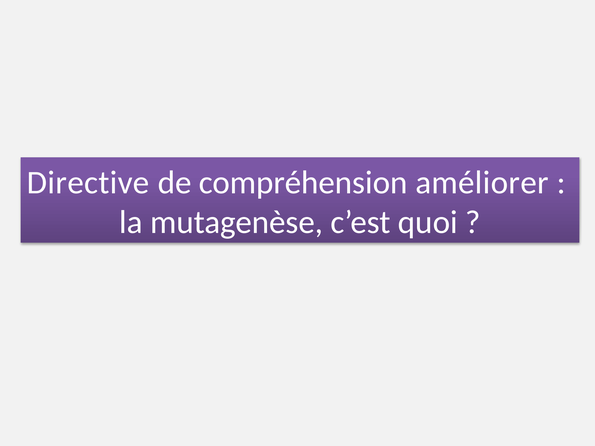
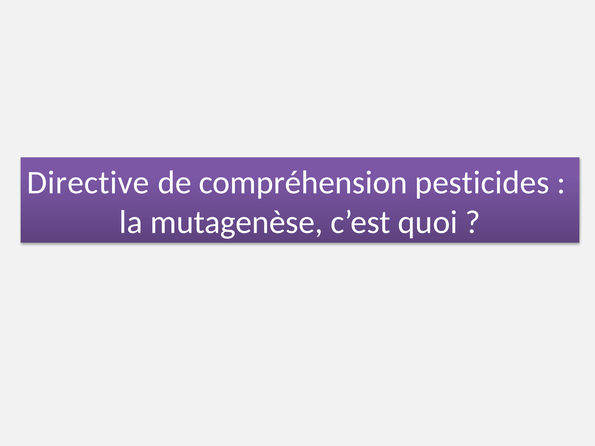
améliorer: améliorer -> pesticides
